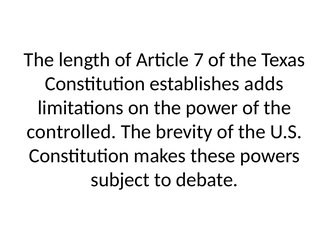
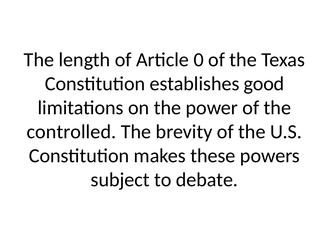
7: 7 -> 0
adds: adds -> good
